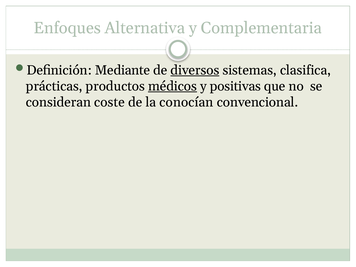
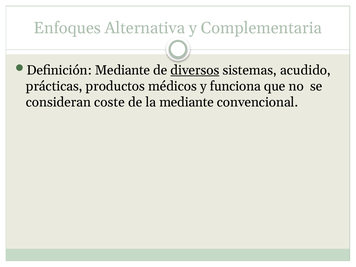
clasifica: clasifica -> acudido
médicos underline: present -> none
positivas: positivas -> funciona
la conocían: conocían -> mediante
